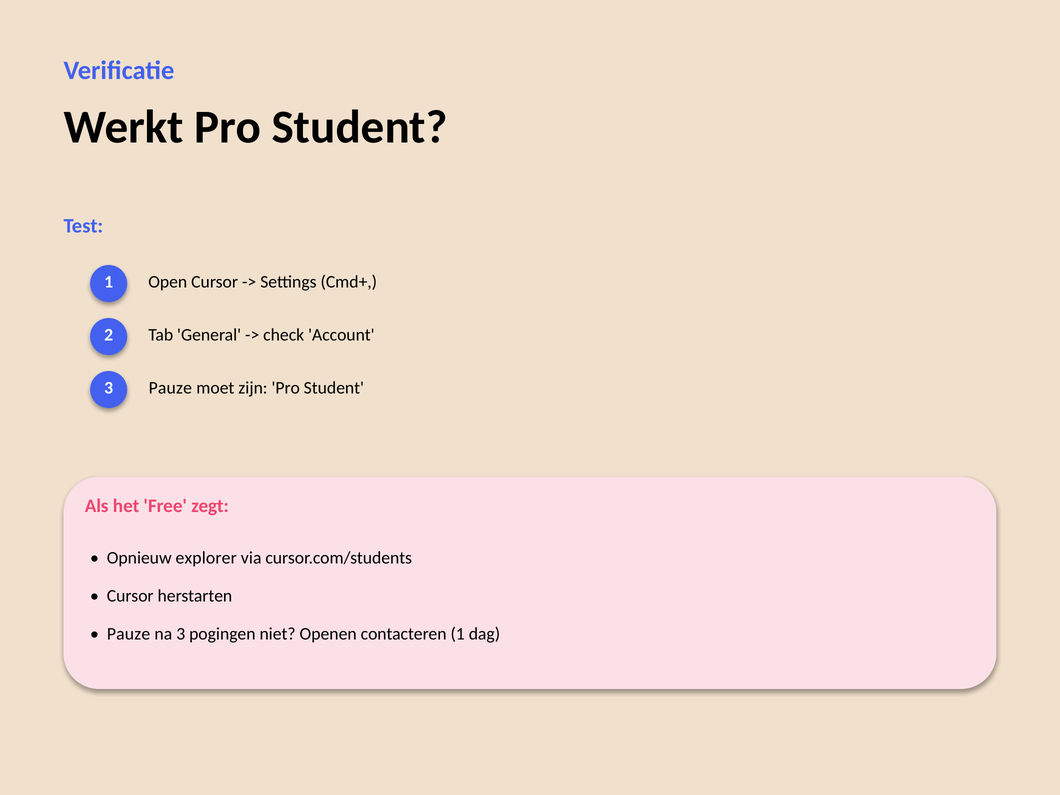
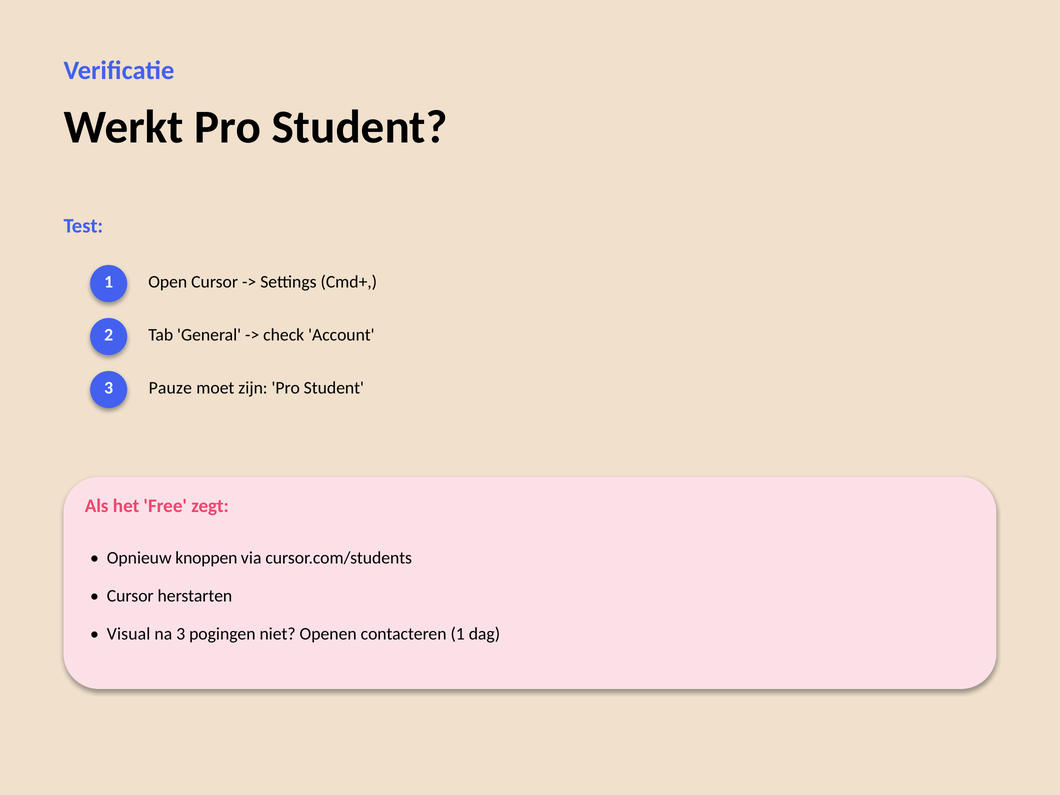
explorer: explorer -> knoppen
Pauze at (129, 634): Pauze -> Visual
